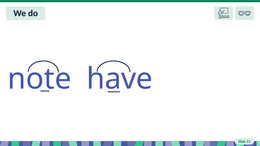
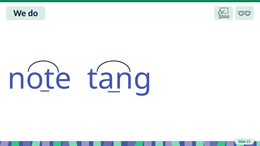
have: have -> tang
